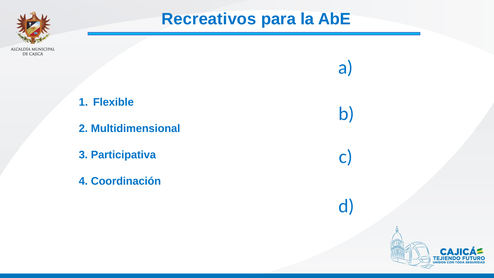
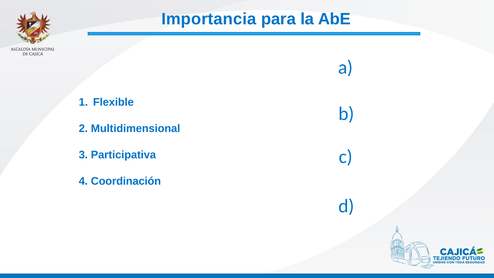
Recreativos: Recreativos -> Importancia
